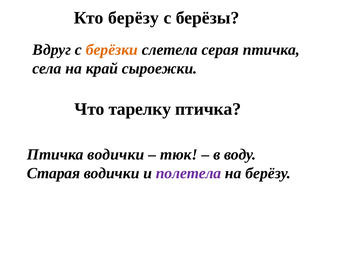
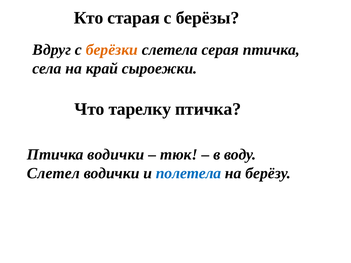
Кто берёзу: берёзу -> старая
Старая: Старая -> Слетел
полетела colour: purple -> blue
